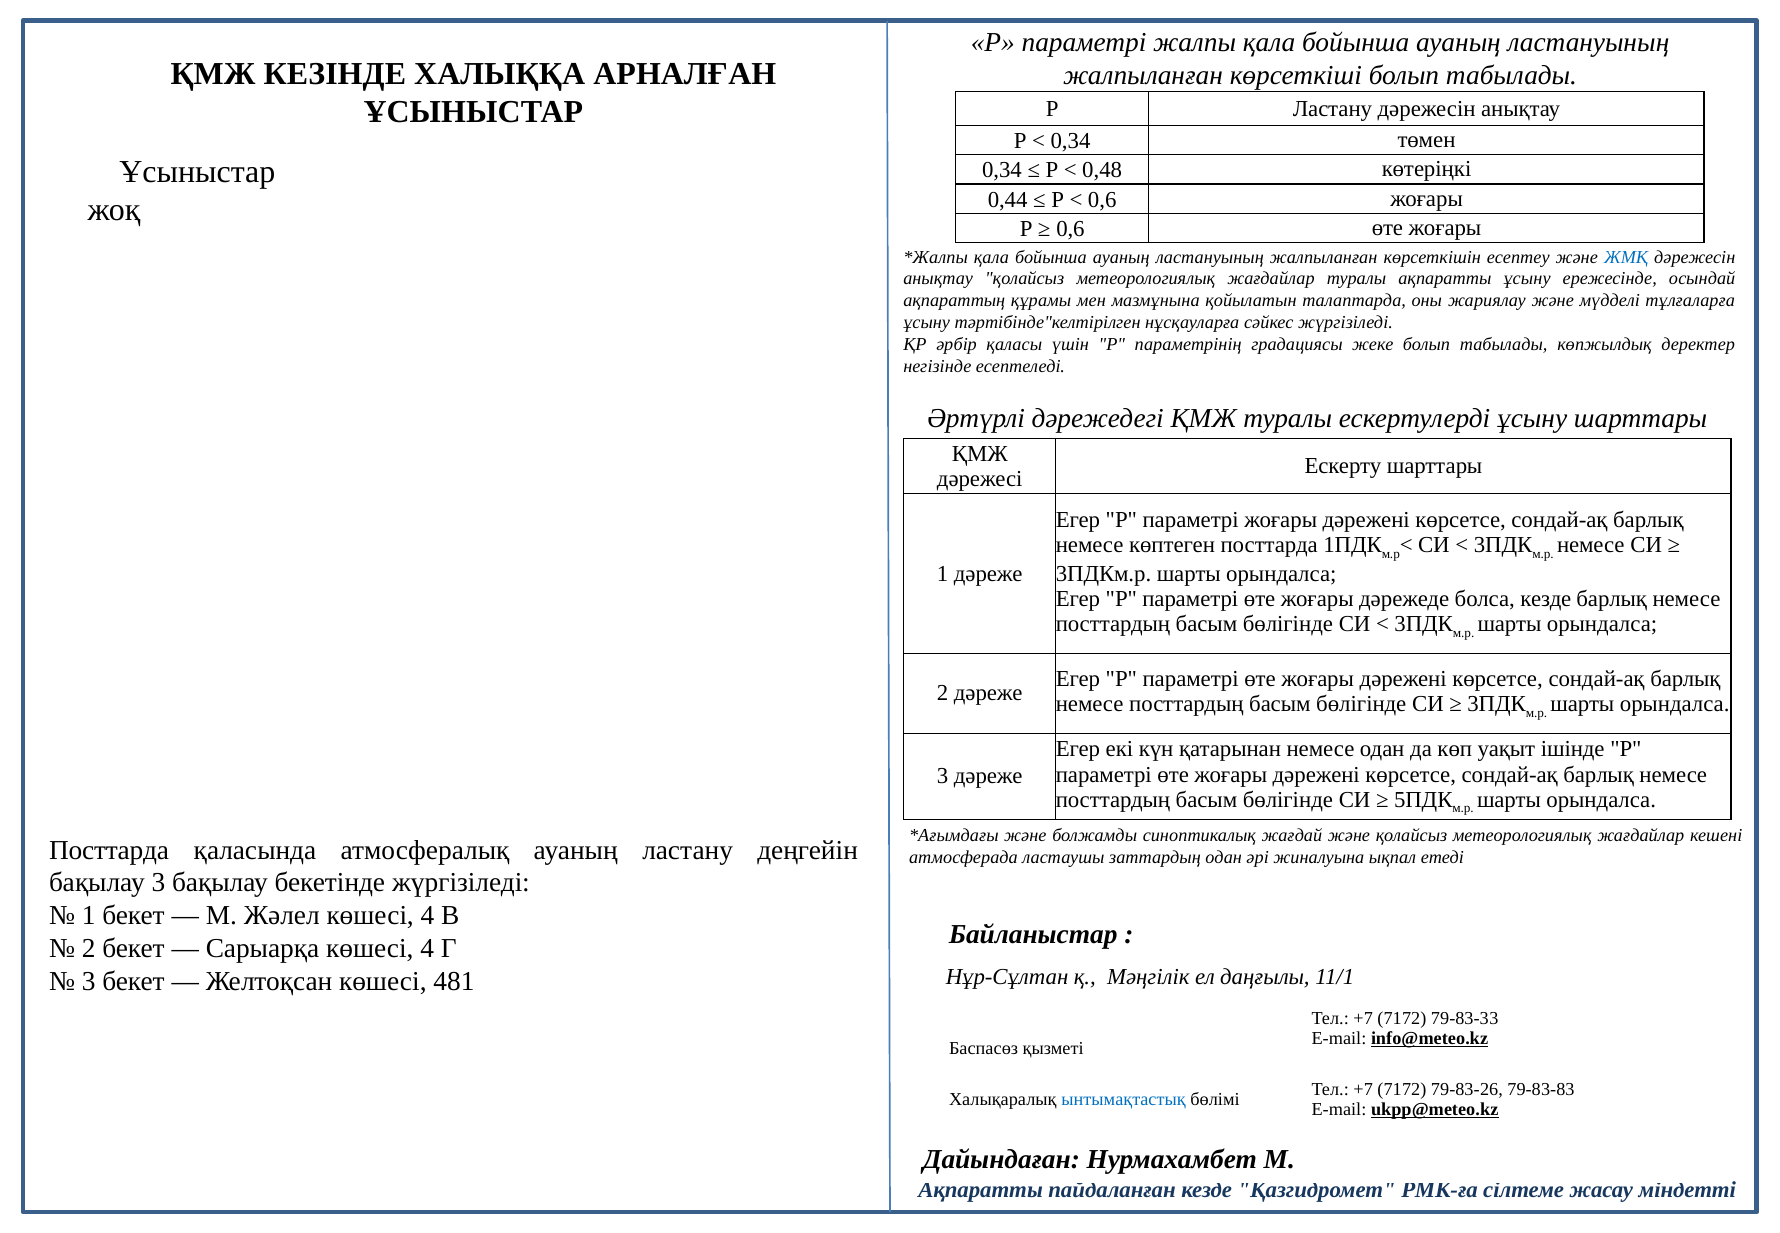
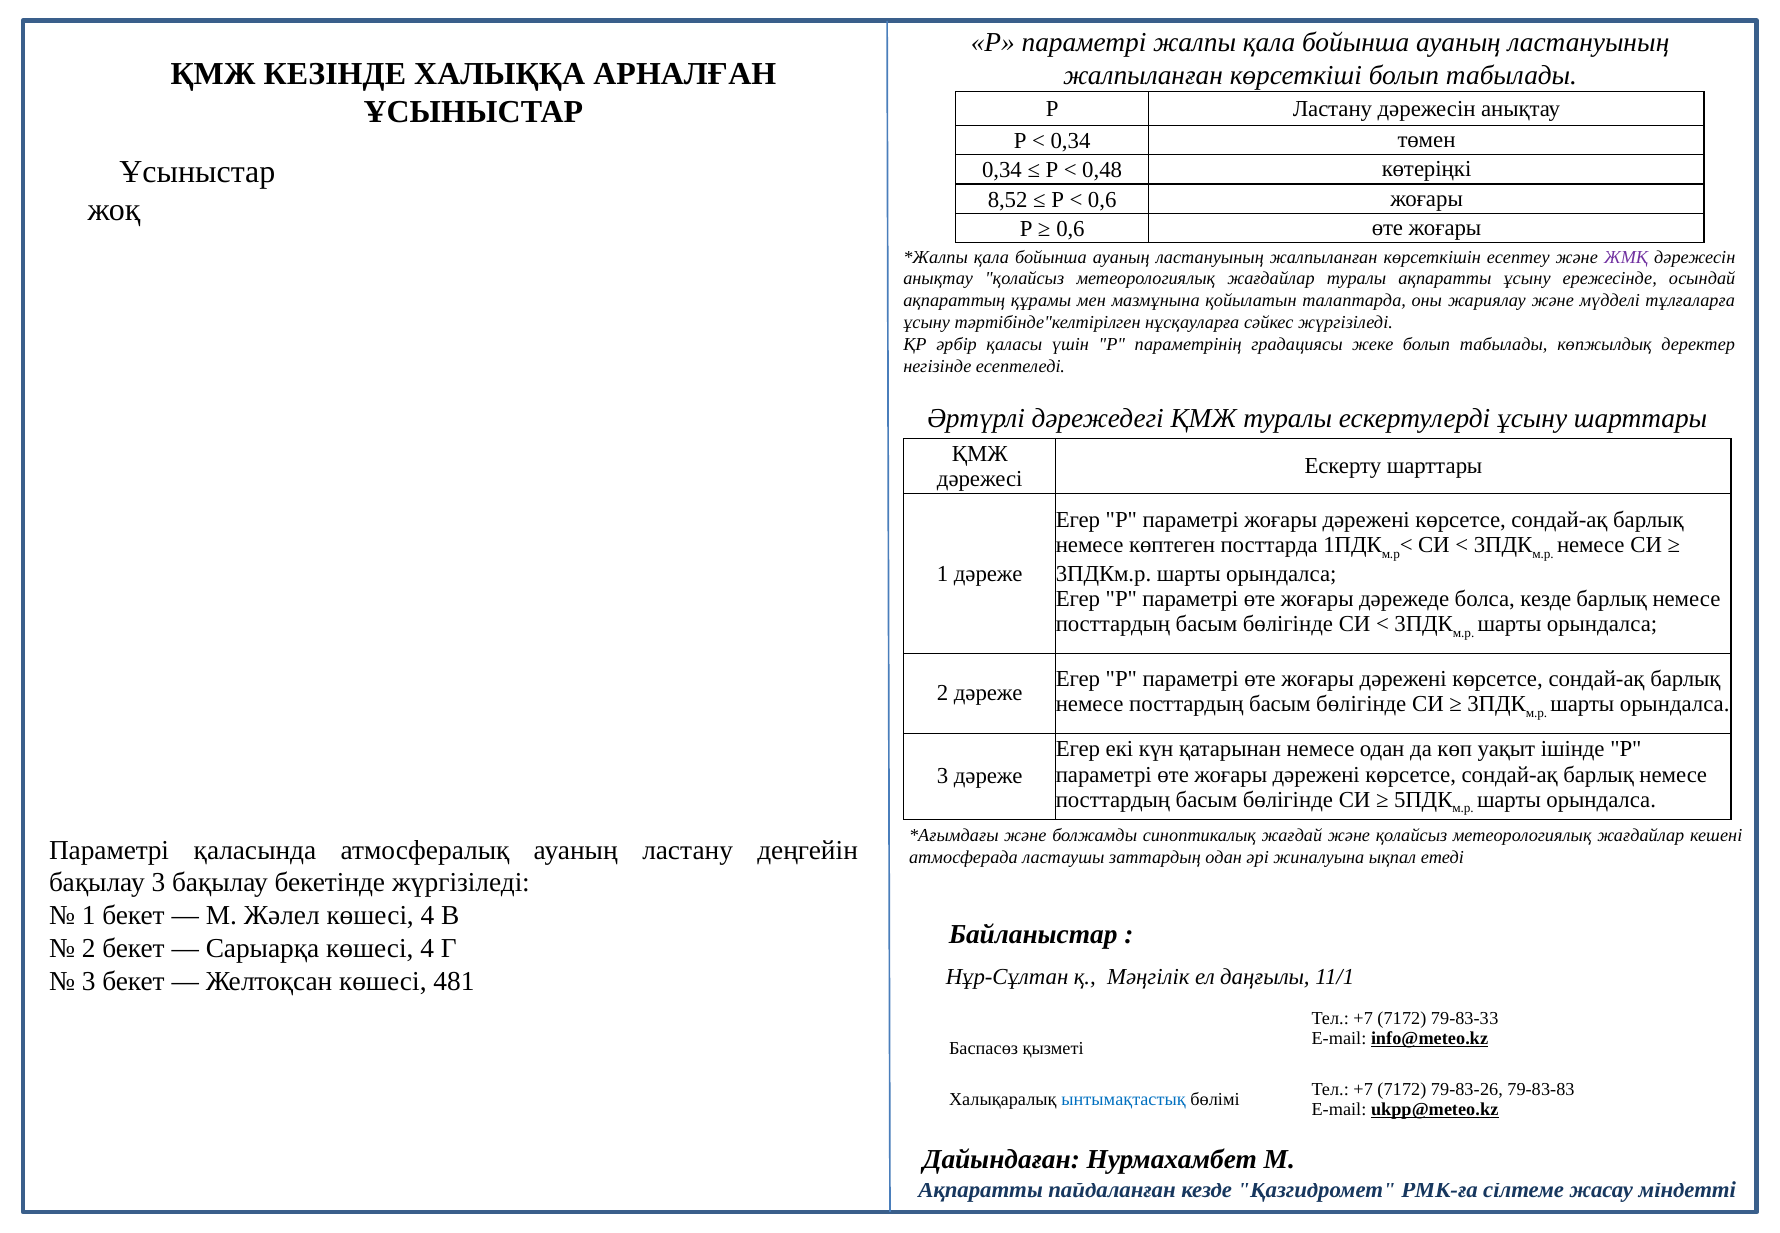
0,44: 0,44 -> 8,52
ЖМҚ colour: blue -> purple
Посттарда at (109, 849): Посттарда -> Параметрі
